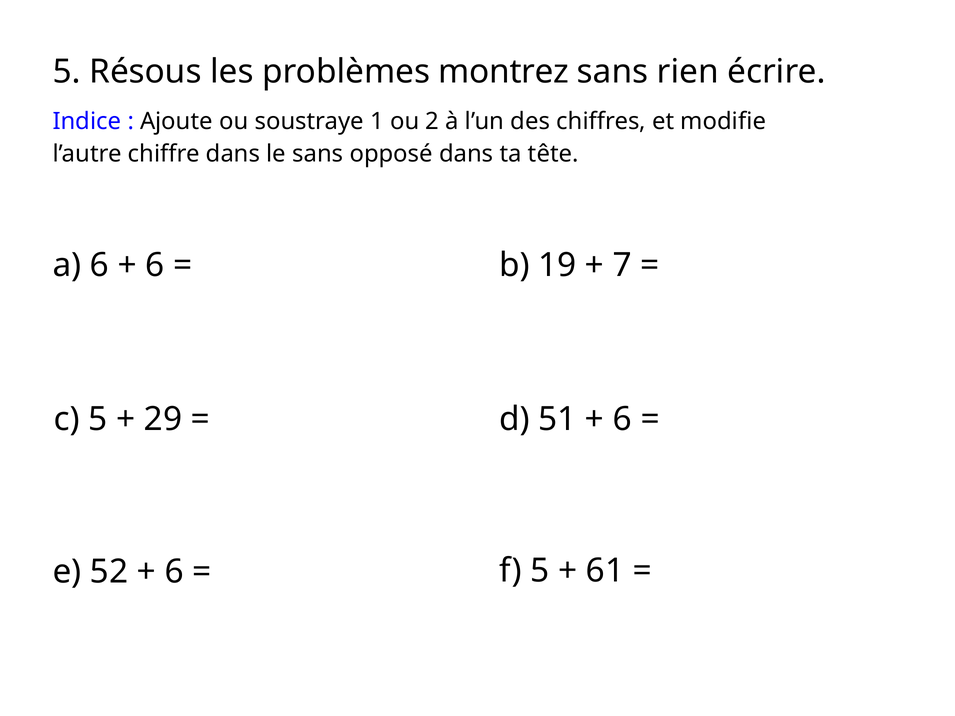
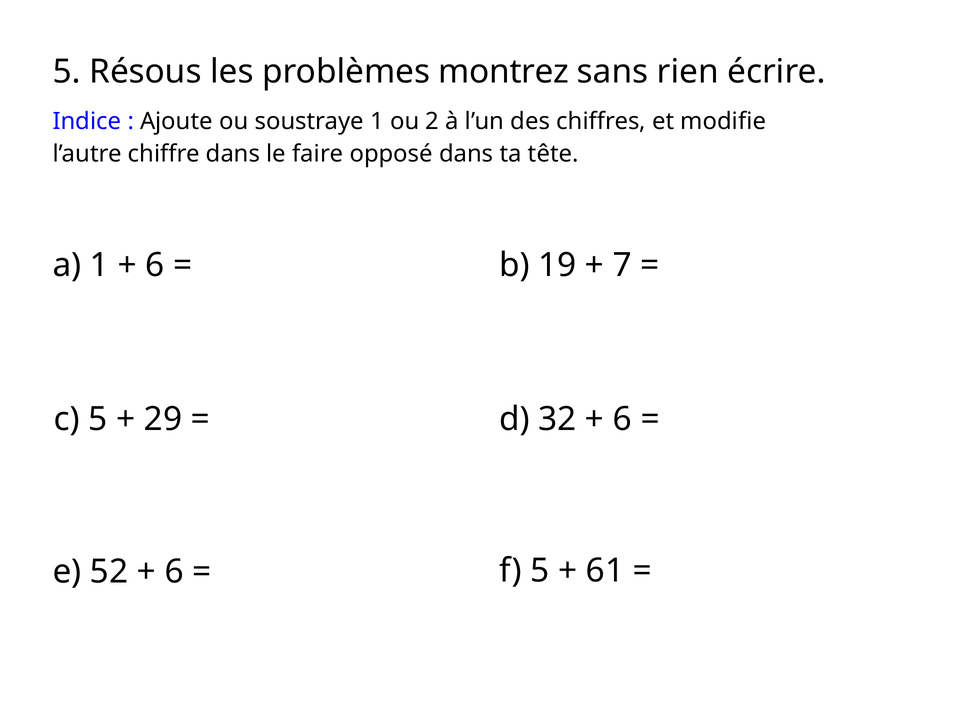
le sans: sans -> faire
a 6: 6 -> 1
51: 51 -> 32
